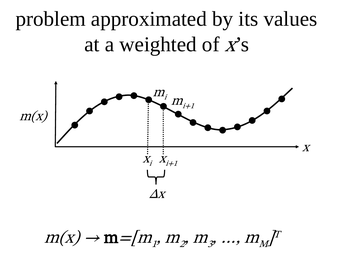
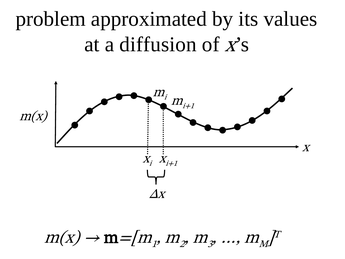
weighted: weighted -> diffusion
